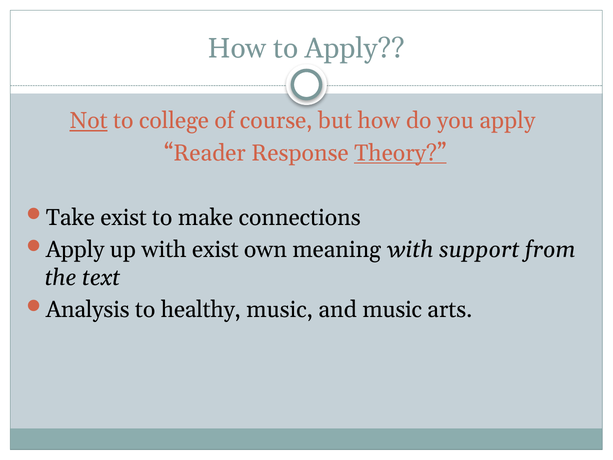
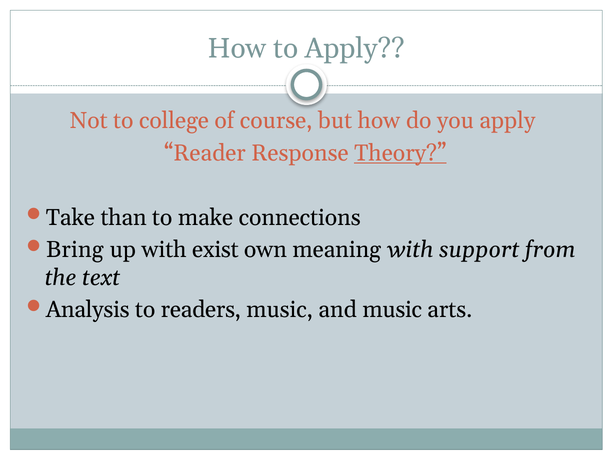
Not underline: present -> none
Take exist: exist -> than
Apply at (75, 250): Apply -> Bring
healthy: healthy -> readers
